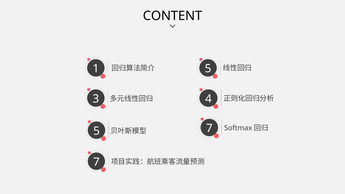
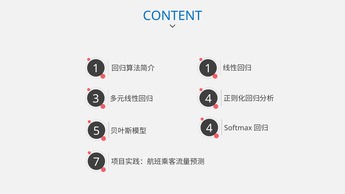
CONTENT colour: black -> blue
5 at (208, 69): 5 -> 1
7 at (209, 128): 7 -> 4
